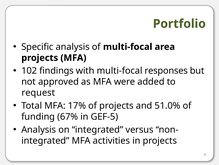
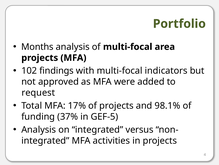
Specific: Specific -> Months
responses: responses -> indicators
51.0%: 51.0% -> 98.1%
67%: 67% -> 37%
